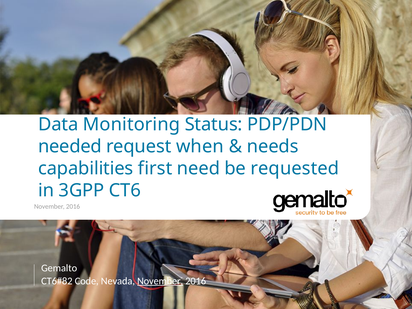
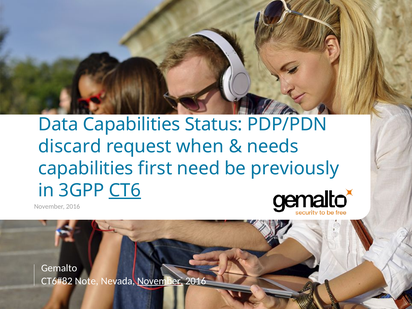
Data Monitoring: Monitoring -> Capabilities
needed: needed -> discard
requested: requested -> previously
CT6 underline: none -> present
Code: Code -> Note
